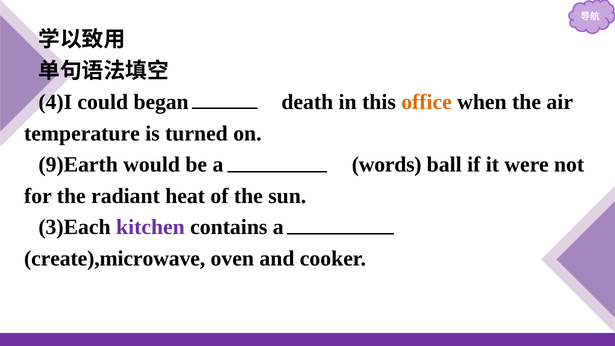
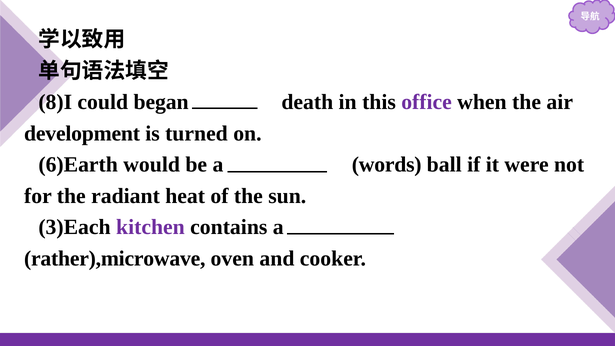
4)I: 4)I -> 8)I
office colour: orange -> purple
temperature: temperature -> development
9)Earth: 9)Earth -> 6)Earth
create),microwave: create),microwave -> rather),microwave
